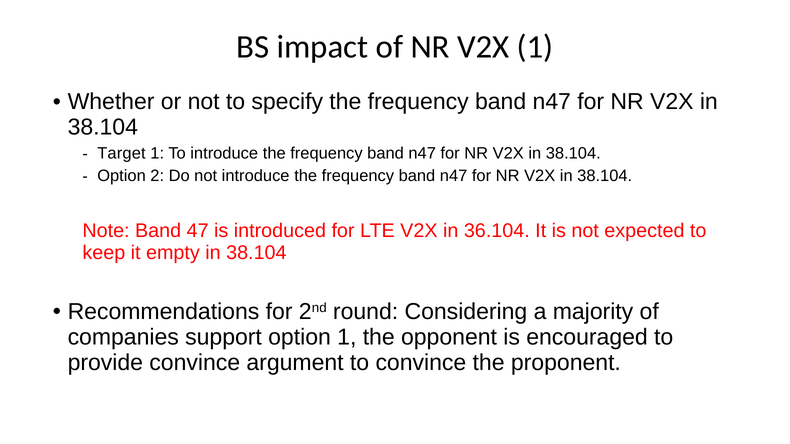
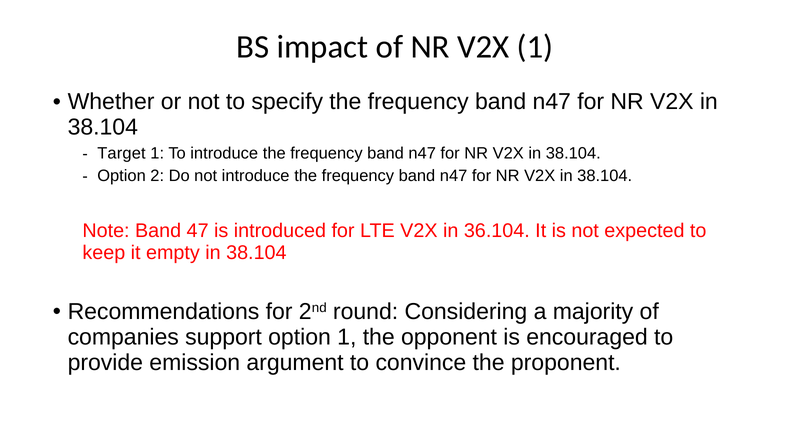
provide convince: convince -> emission
